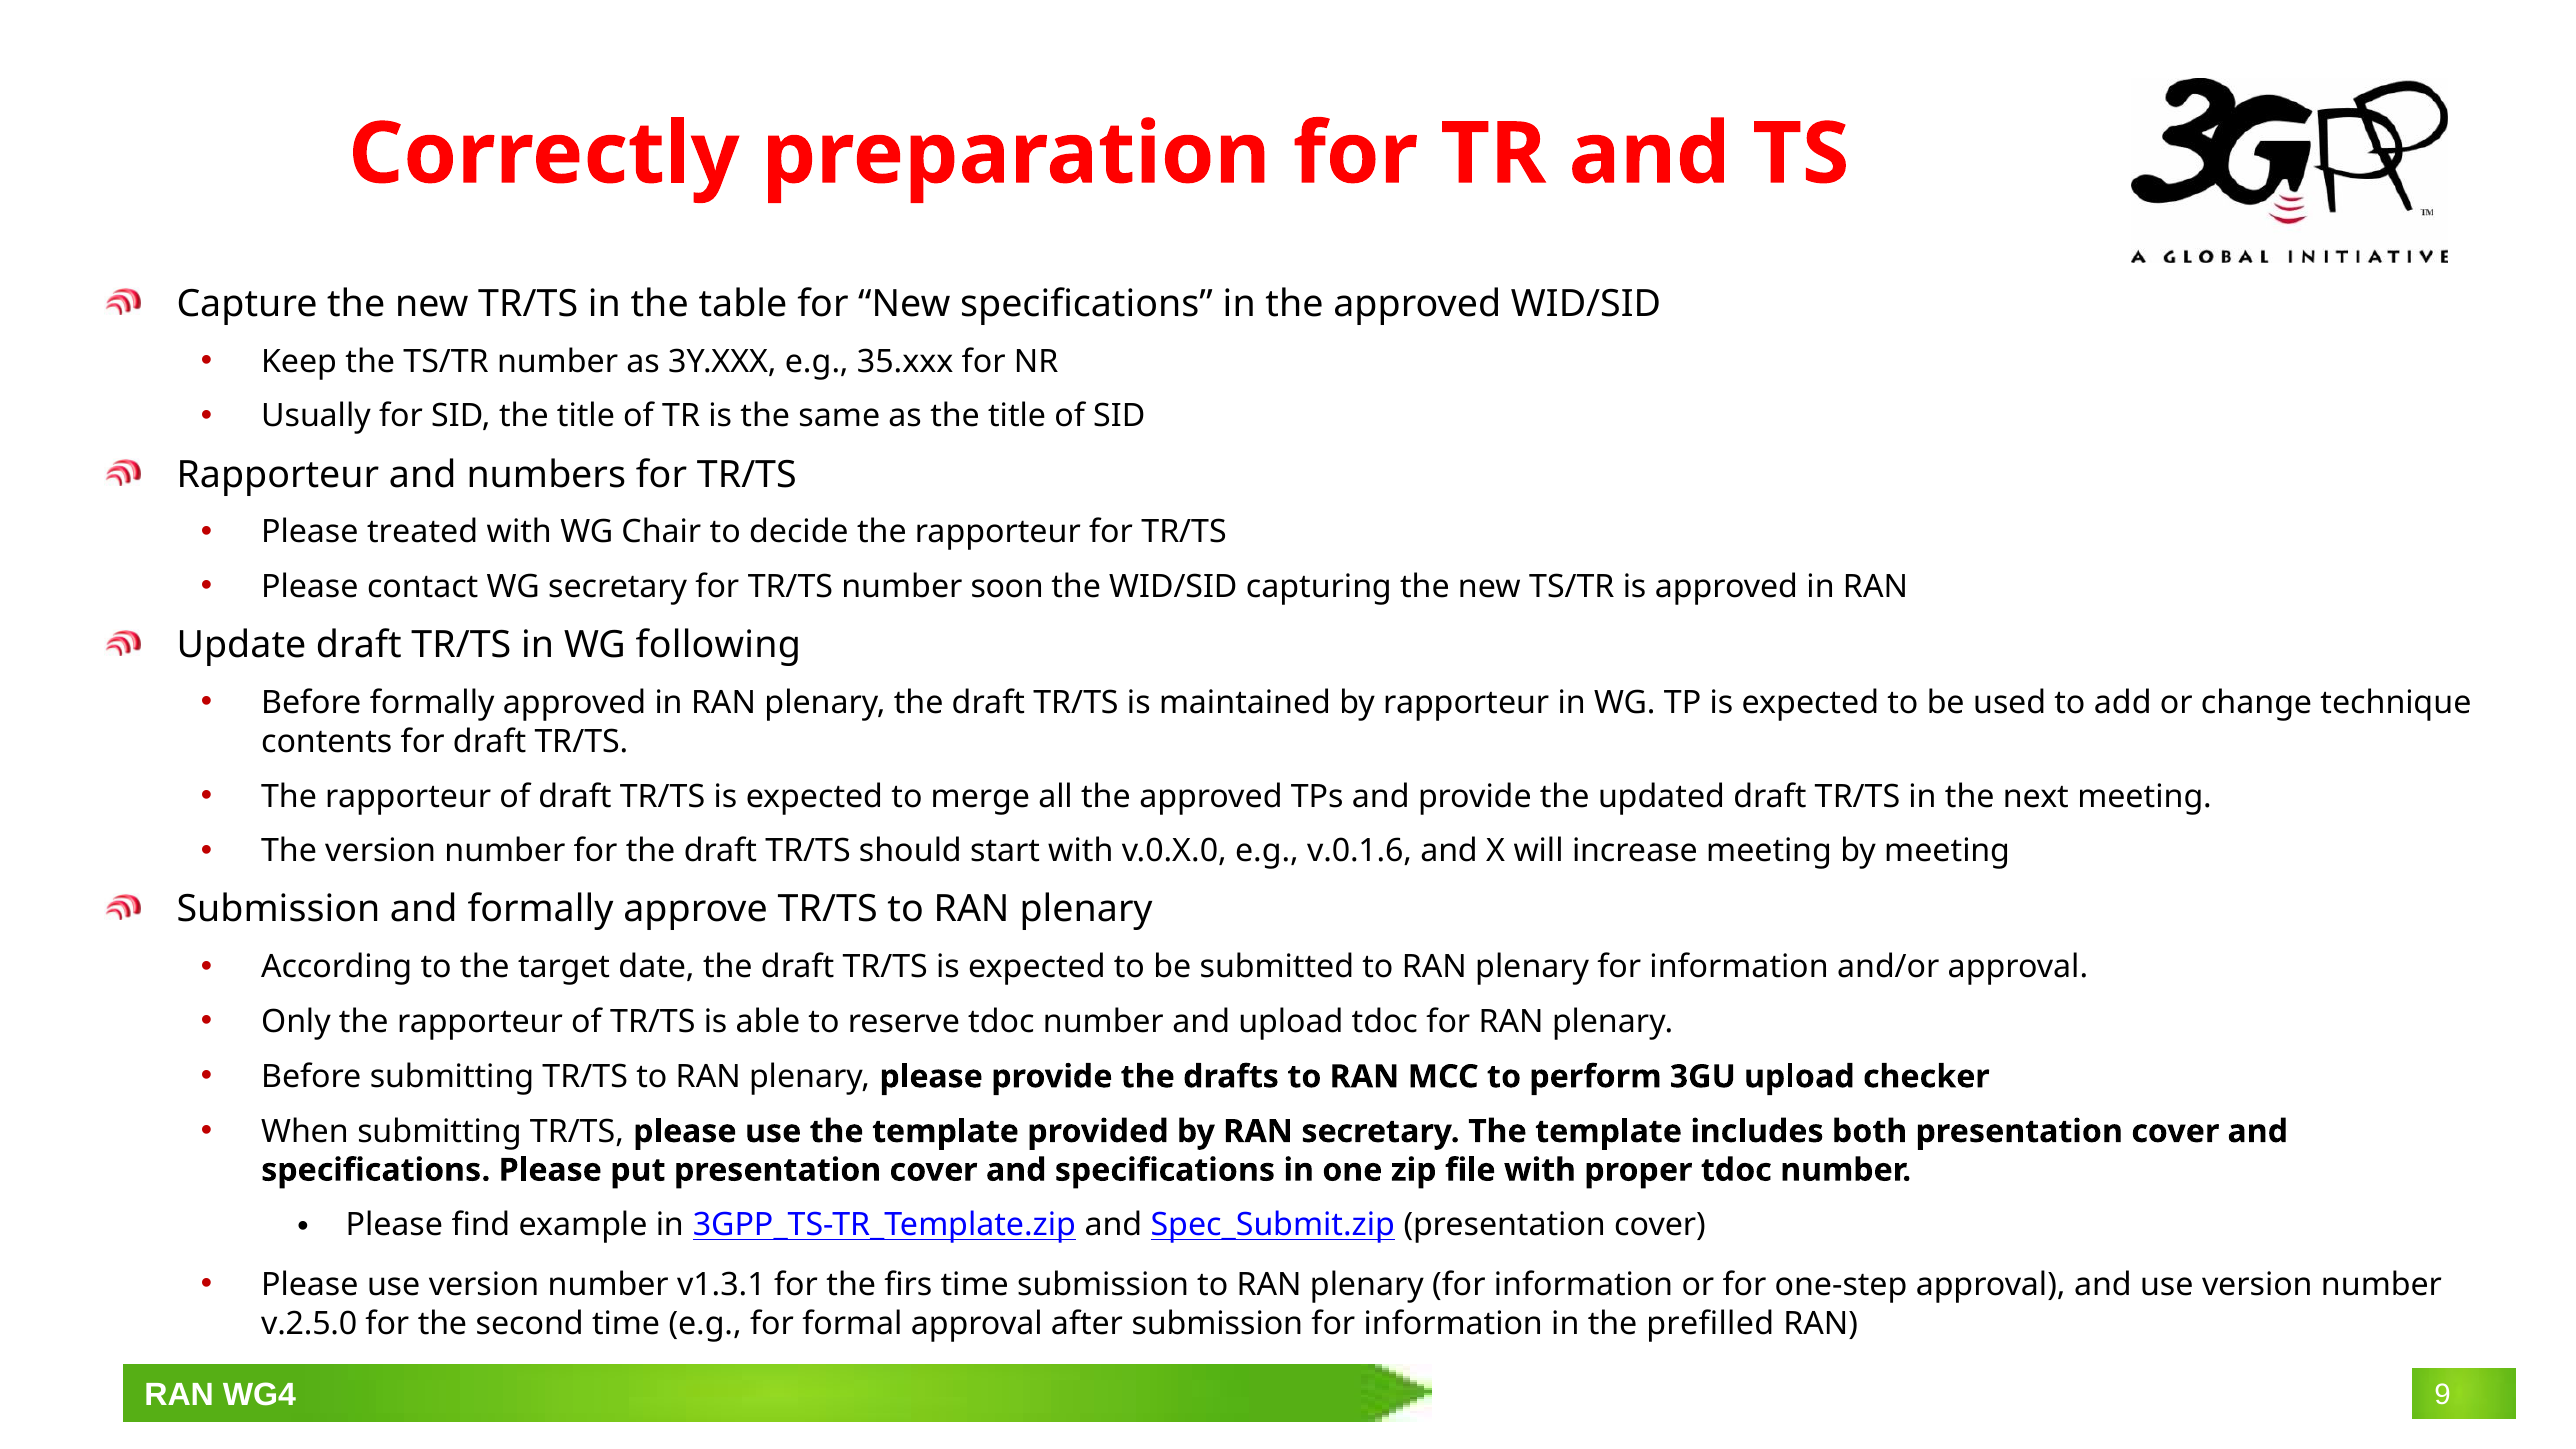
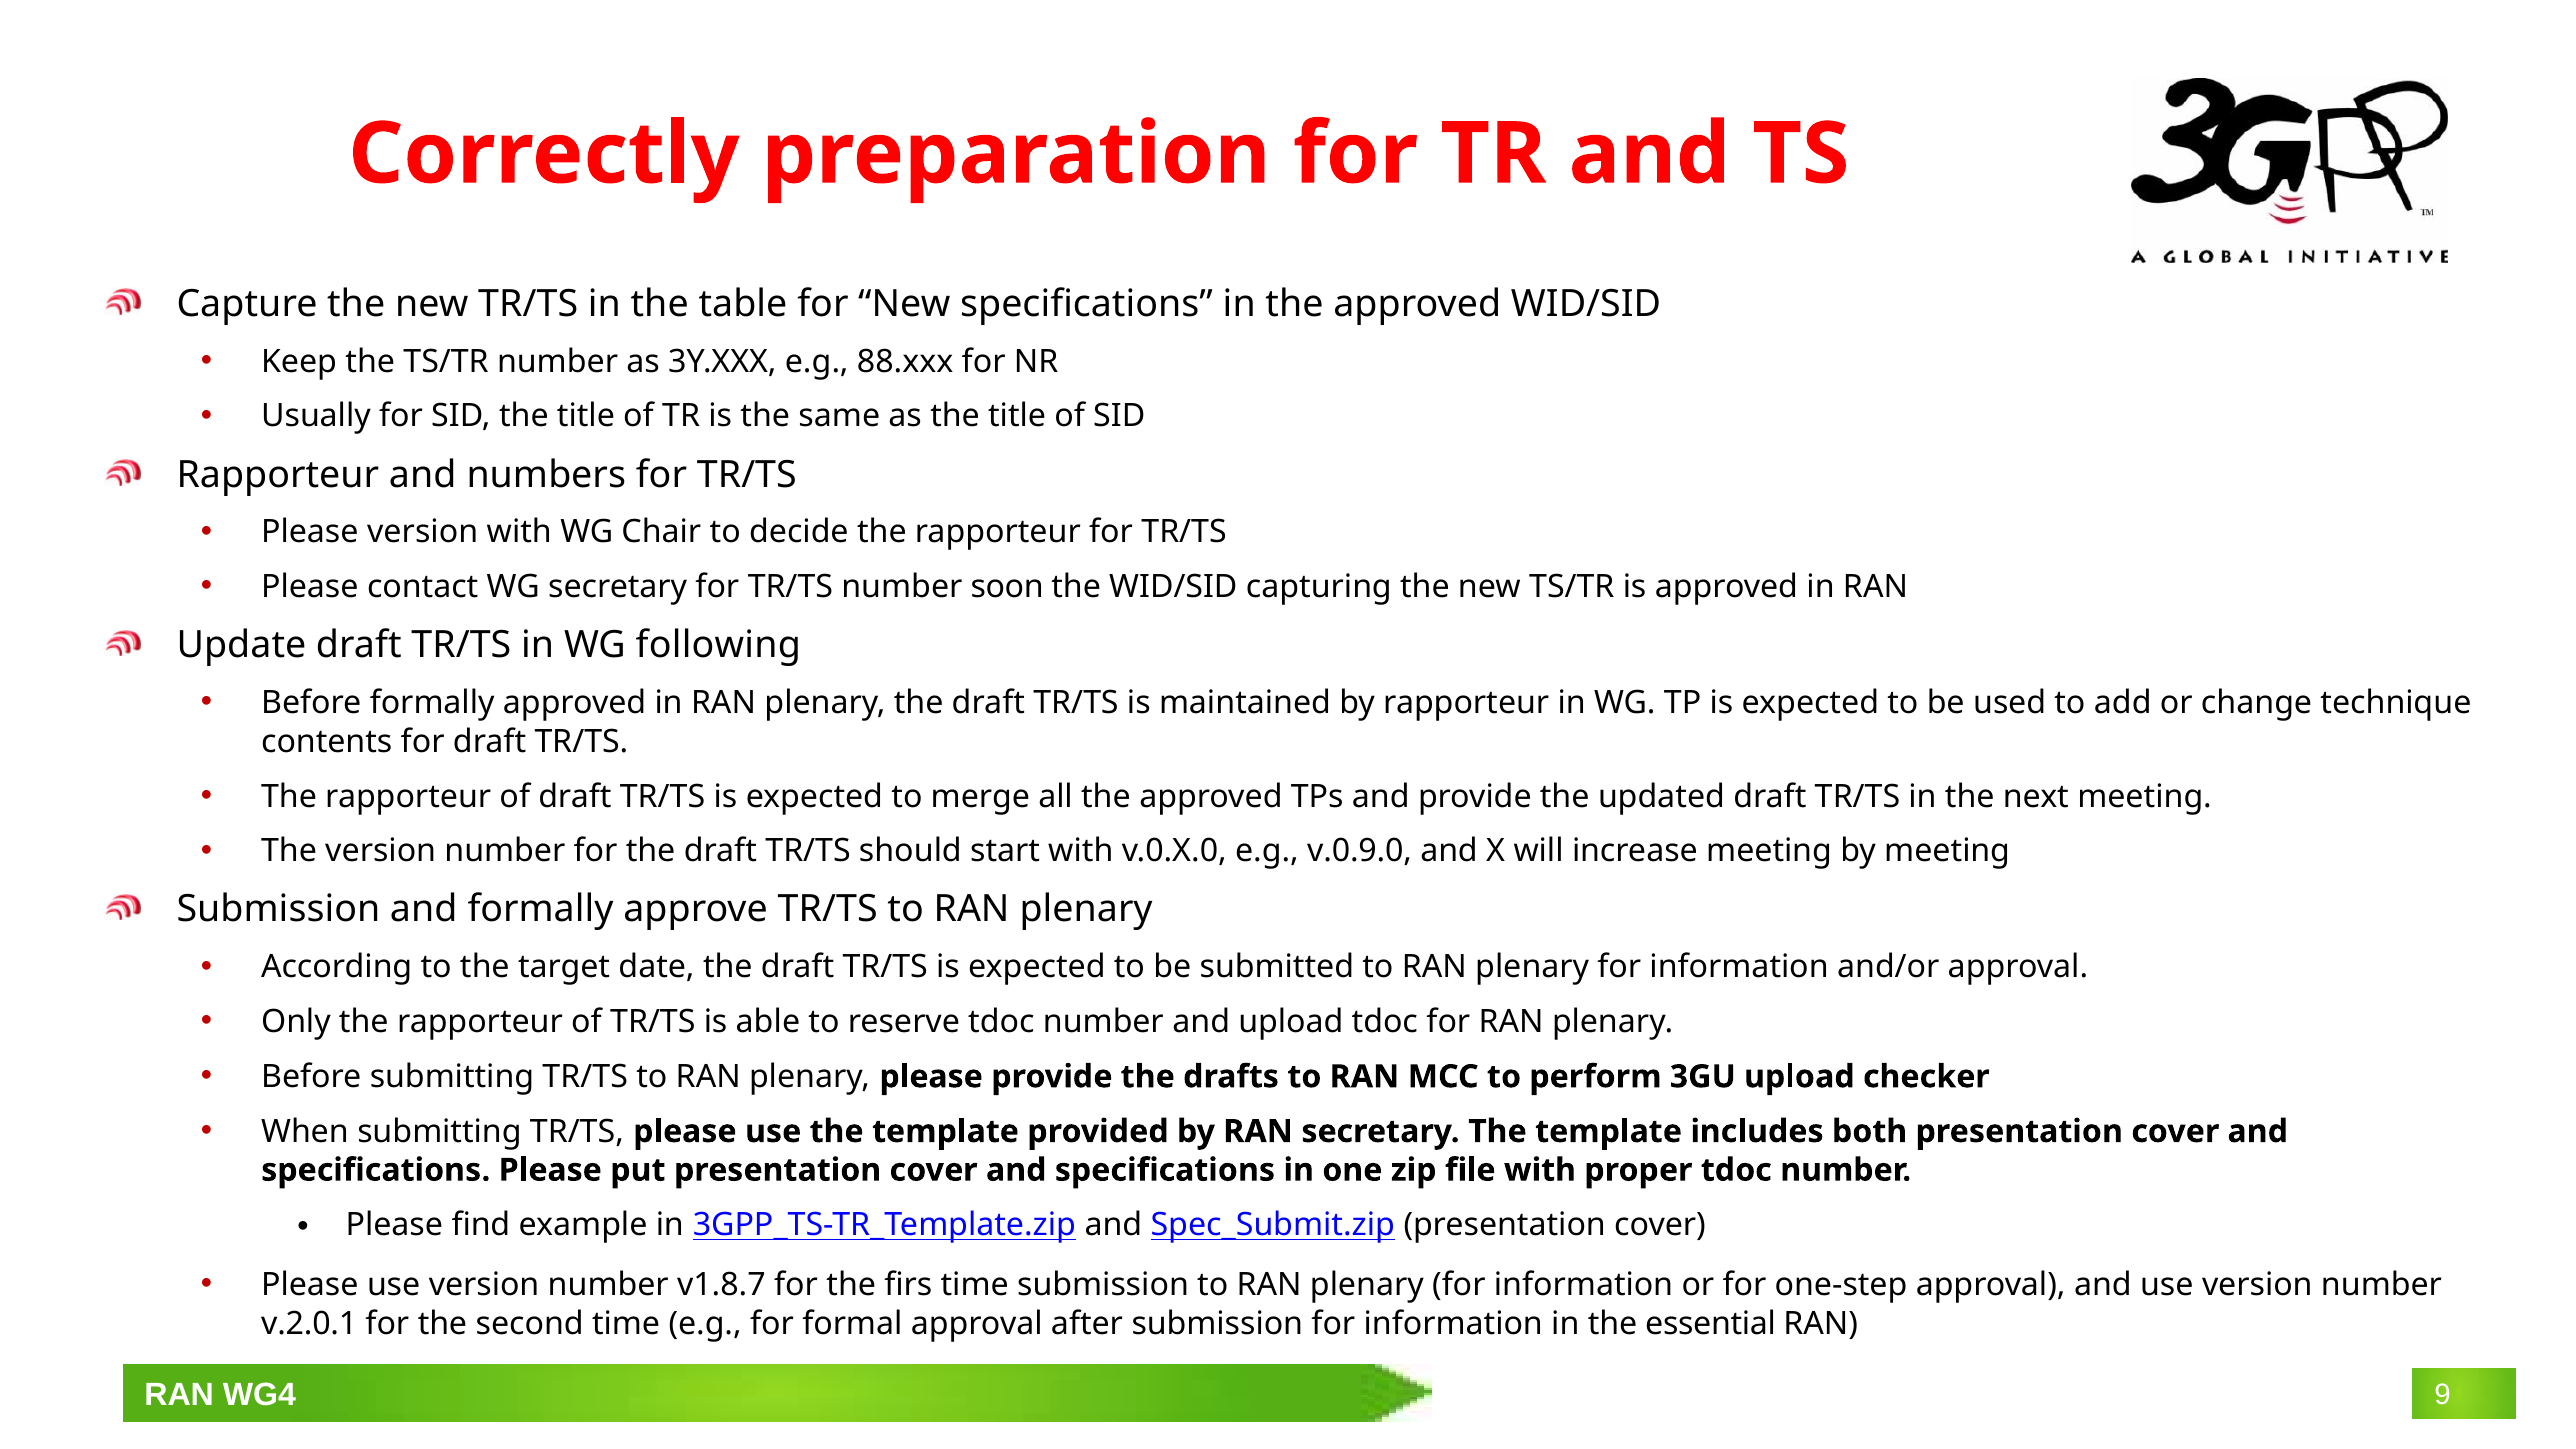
35.xxx: 35.xxx -> 88.xxx
Please treated: treated -> version
v.0.1.6: v.0.1.6 -> v.0.9.0
v1.3.1: v1.3.1 -> v1.8.7
v.2.5.0: v.2.5.0 -> v.2.0.1
prefilled: prefilled -> essential
